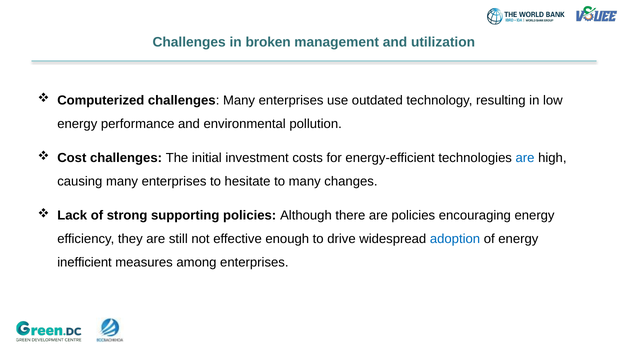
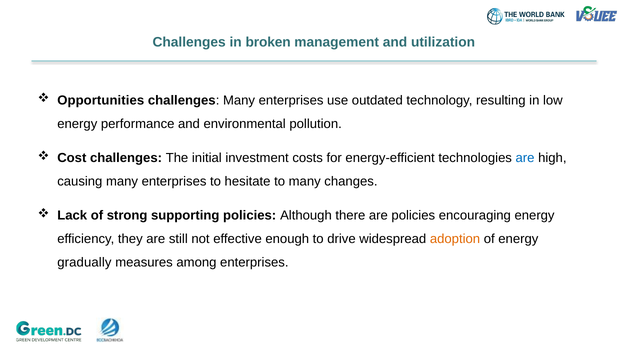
Computerized: Computerized -> Opportunities
adoption colour: blue -> orange
inefficient: inefficient -> gradually
